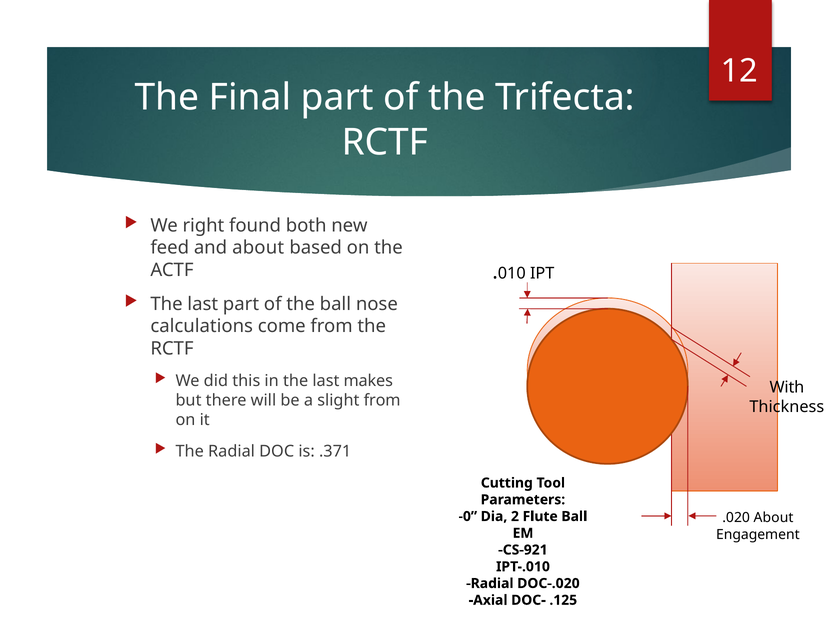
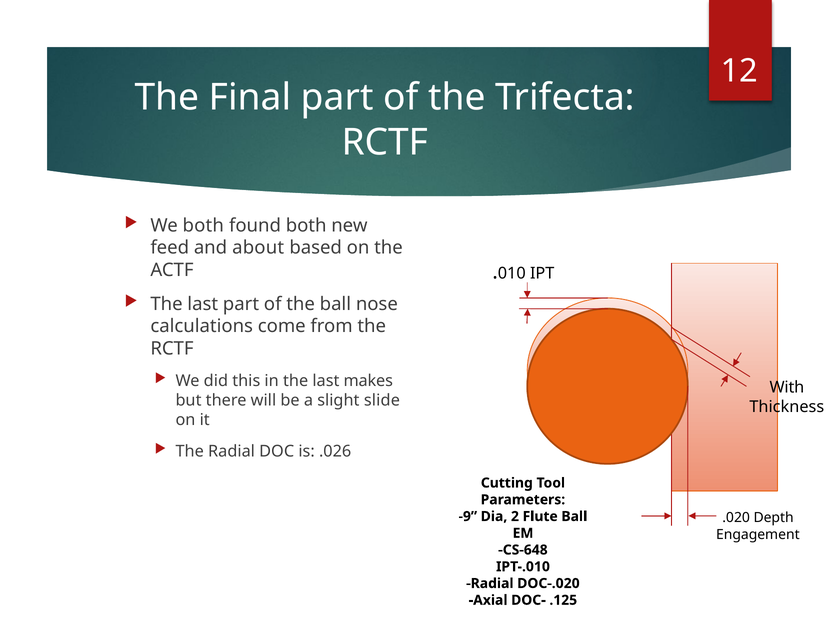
We right: right -> both
slight from: from -> slide
.371: .371 -> .026
.020 About: About -> Depth
-0: -0 -> -9
CS-921: CS-921 -> CS-648
